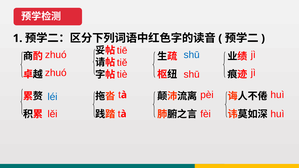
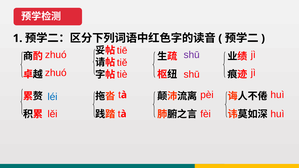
shū at (192, 55) colour: blue -> purple
